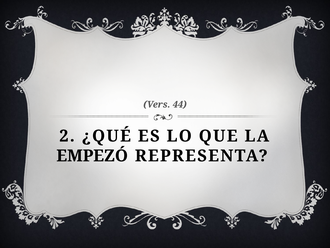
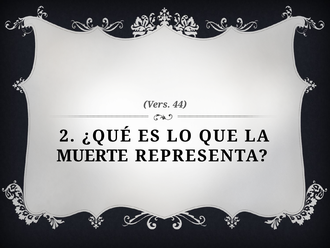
EMPEZÓ: EMPEZÓ -> MUERTE
